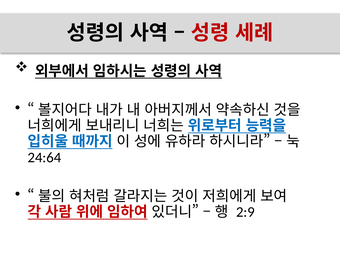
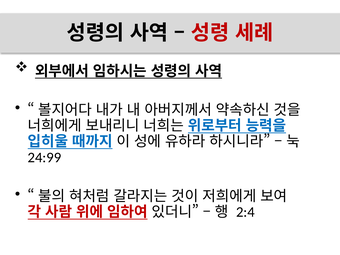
24:64: 24:64 -> 24:99
2:9: 2:9 -> 2:4
